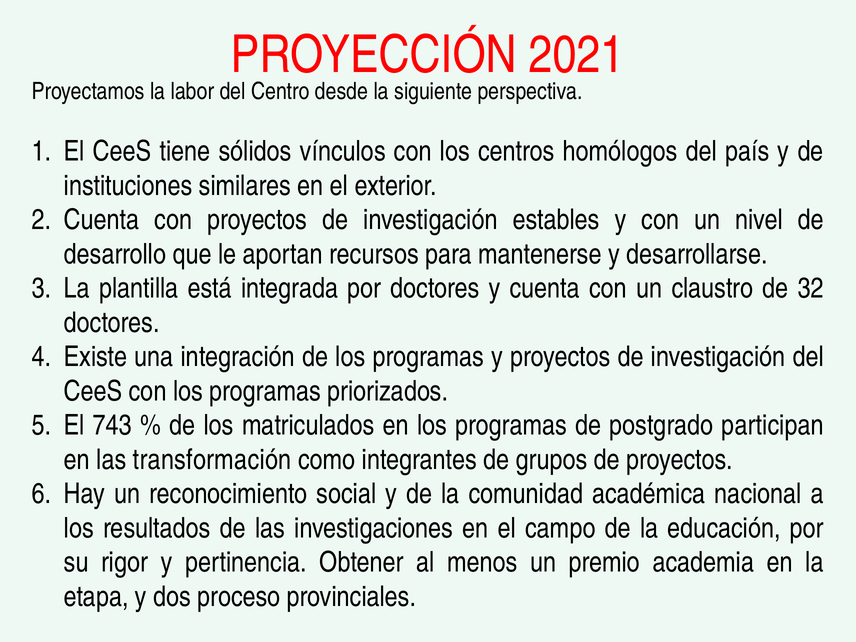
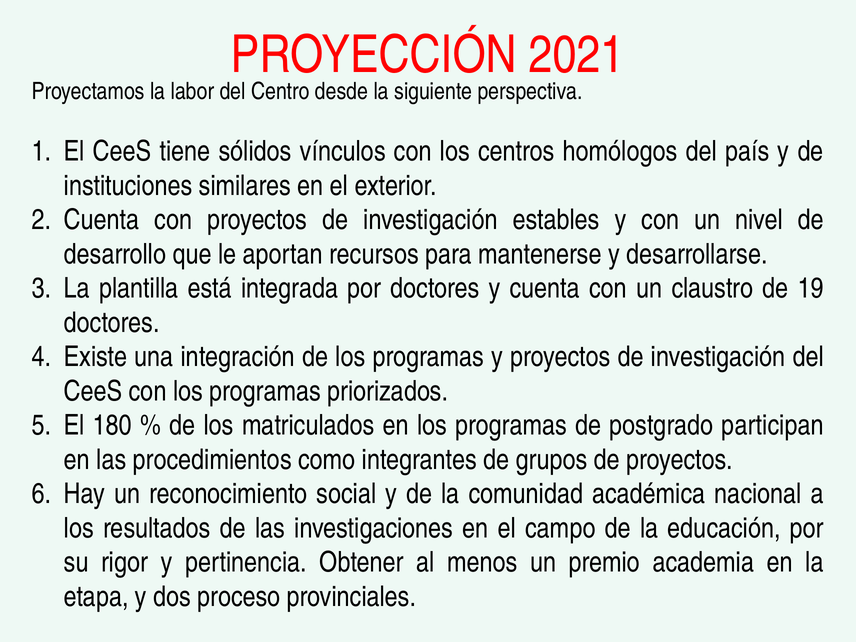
32: 32 -> 19
743: 743 -> 180
transformación: transformación -> procedimientos
